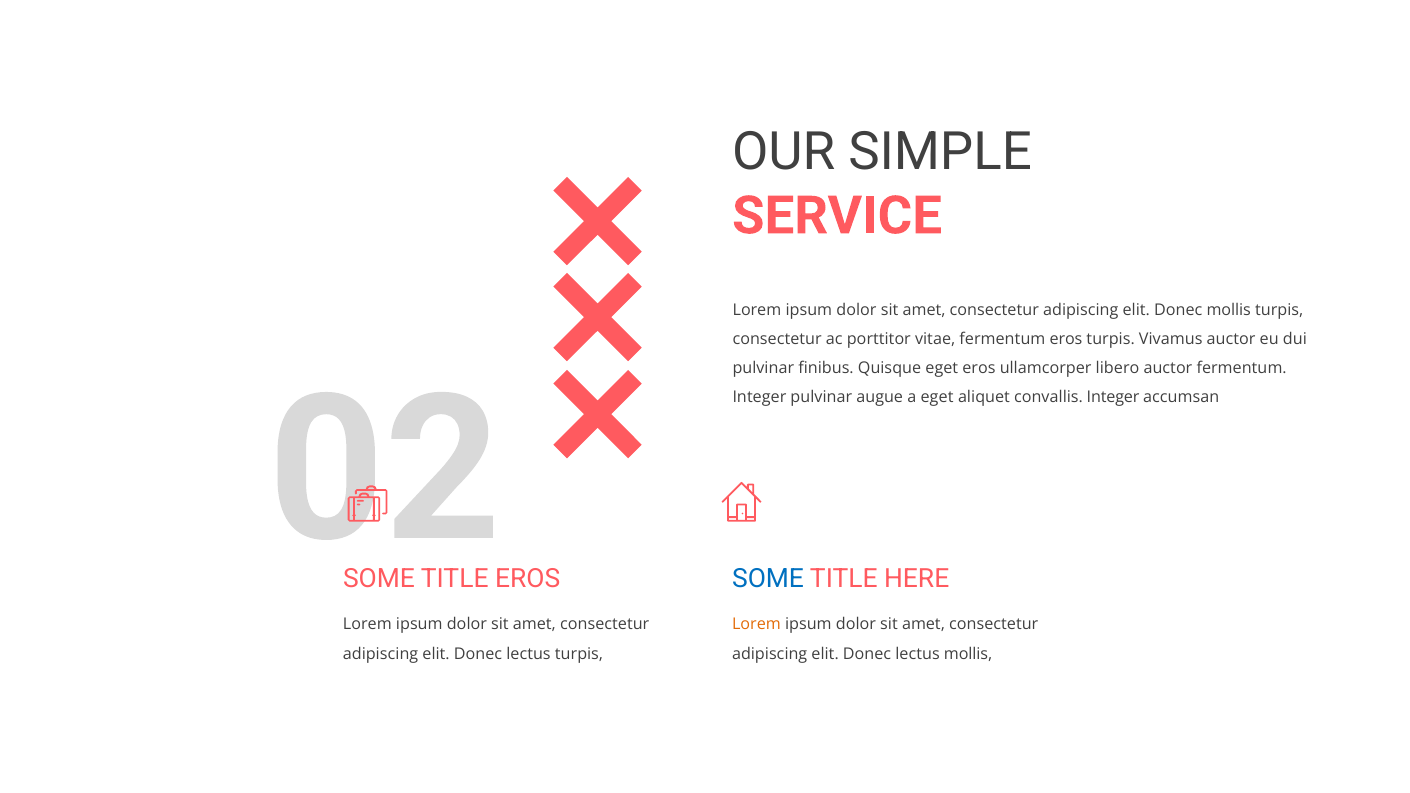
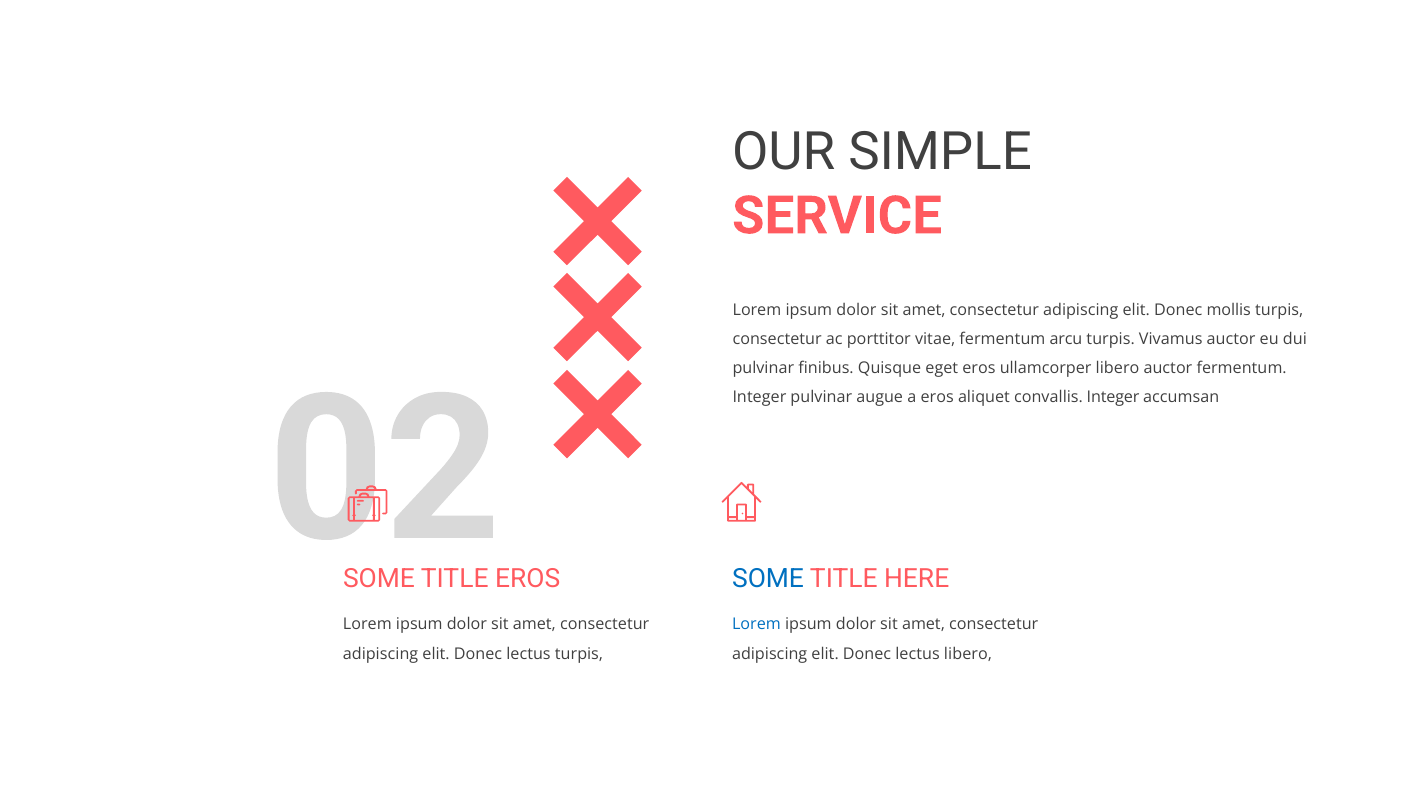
fermentum eros: eros -> arcu
a eget: eget -> eros
Lorem at (756, 625) colour: orange -> blue
lectus mollis: mollis -> libero
